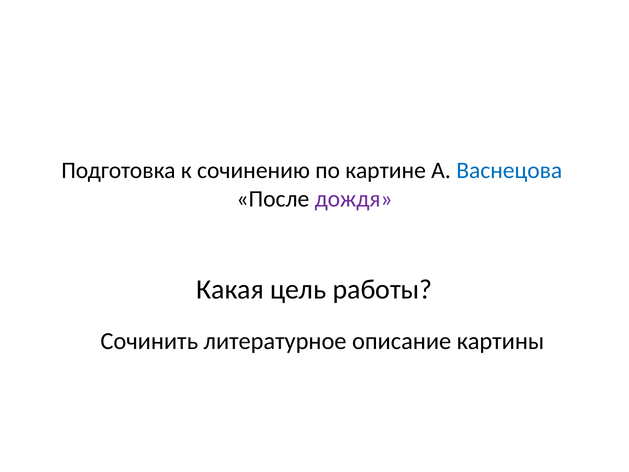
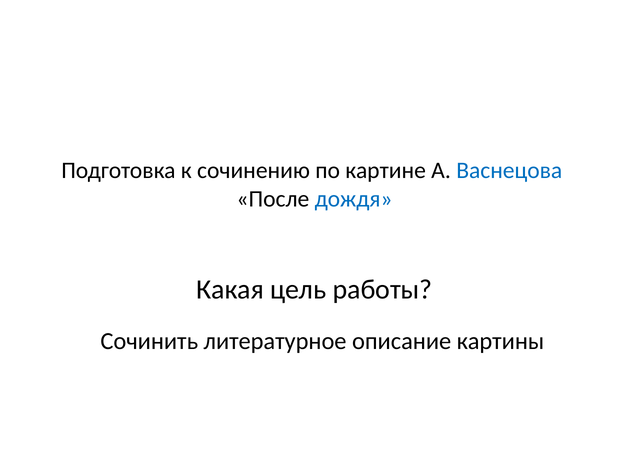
дождя colour: purple -> blue
